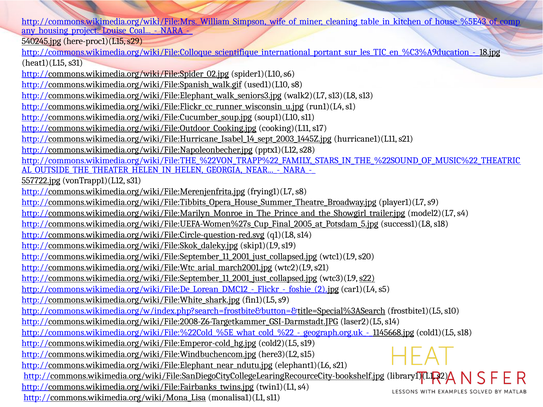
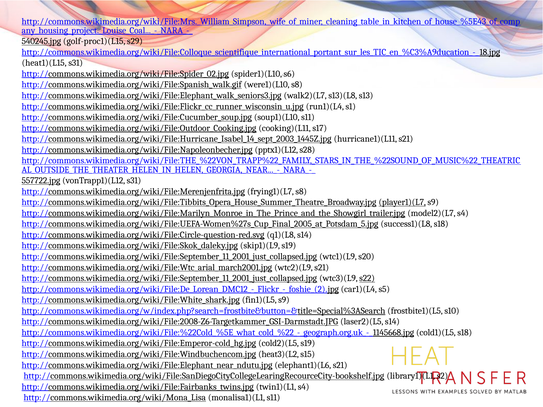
here-proc1)(L15: here-proc1)(L15 -> golf-proc1)(L15
used1)(L10: used1)(L10 -> were1)(L10
player1)(L7 underline: none -> present
here3)(L2: here3)(L2 -> heat3)(L2
